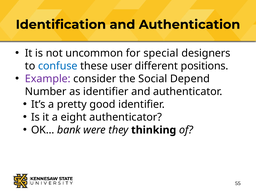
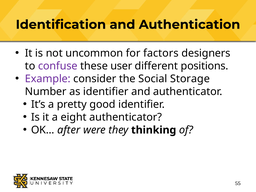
special: special -> factors
confuse colour: blue -> purple
Depend: Depend -> Storage
bank: bank -> after
